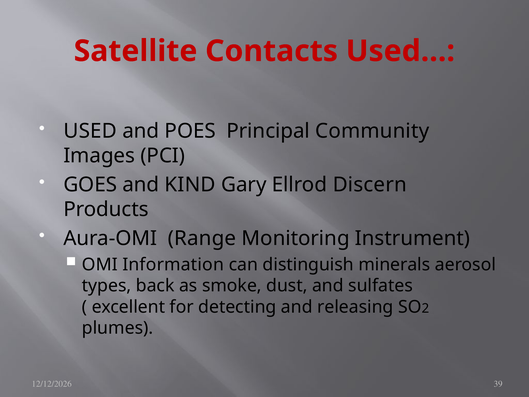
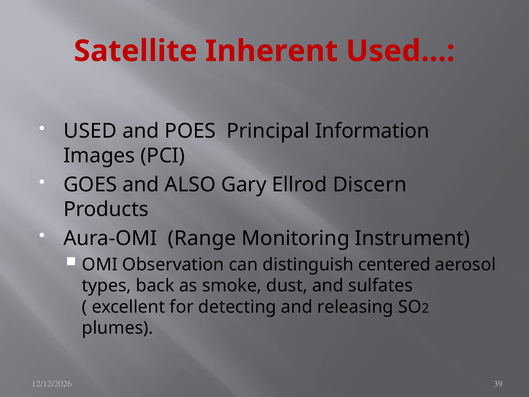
Contacts: Contacts -> Inherent
Community: Community -> Information
KIND: KIND -> ALSO
Information: Information -> Observation
minerals: minerals -> centered
